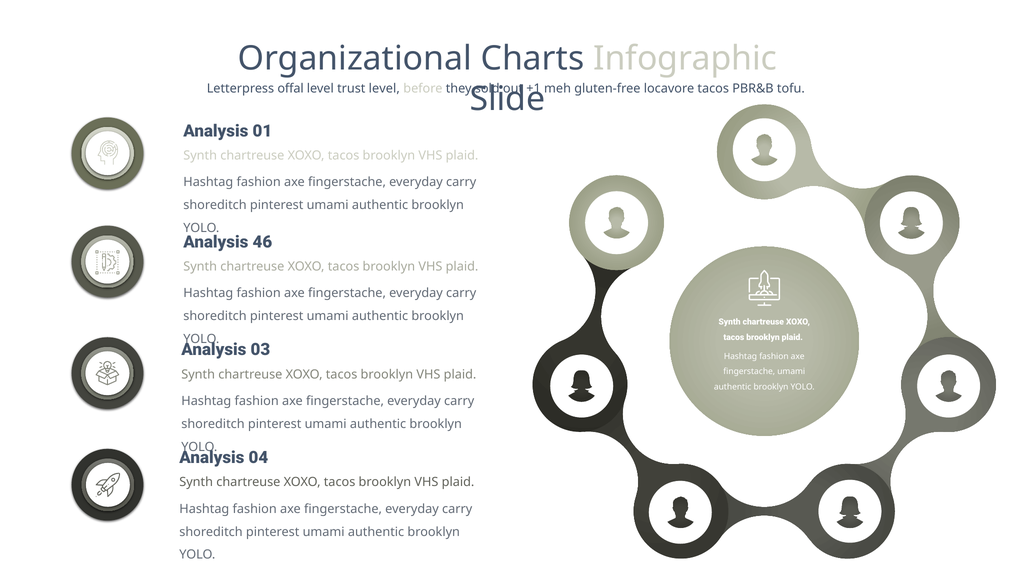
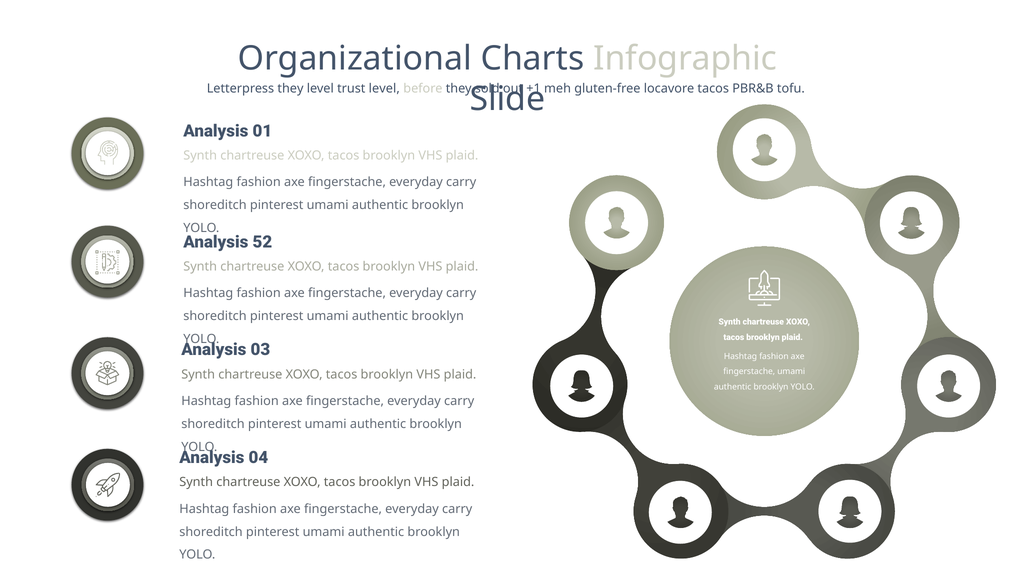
Letterpress offal: offal -> they
46: 46 -> 52
